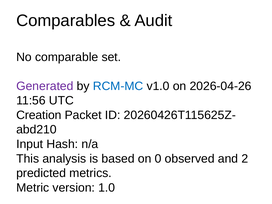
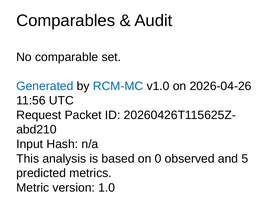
Generated colour: purple -> blue
Creation: Creation -> Request
2: 2 -> 5
